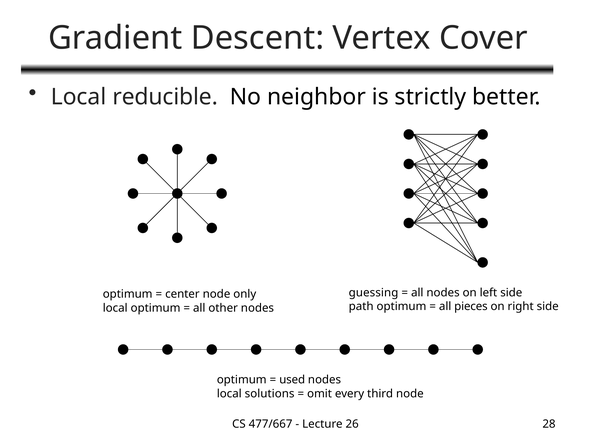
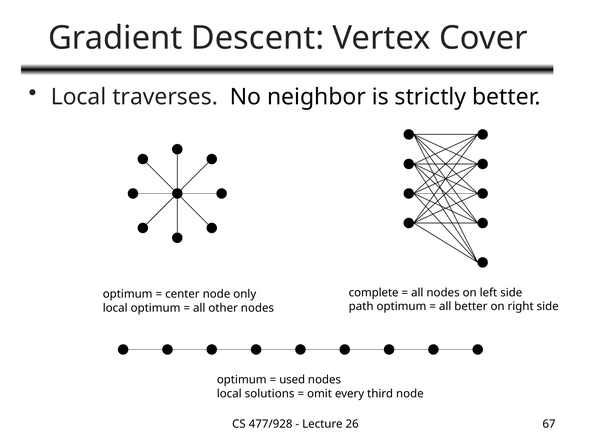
reducible: reducible -> traverses
guessing: guessing -> complete
all pieces: pieces -> better
477/667: 477/667 -> 477/928
28: 28 -> 67
